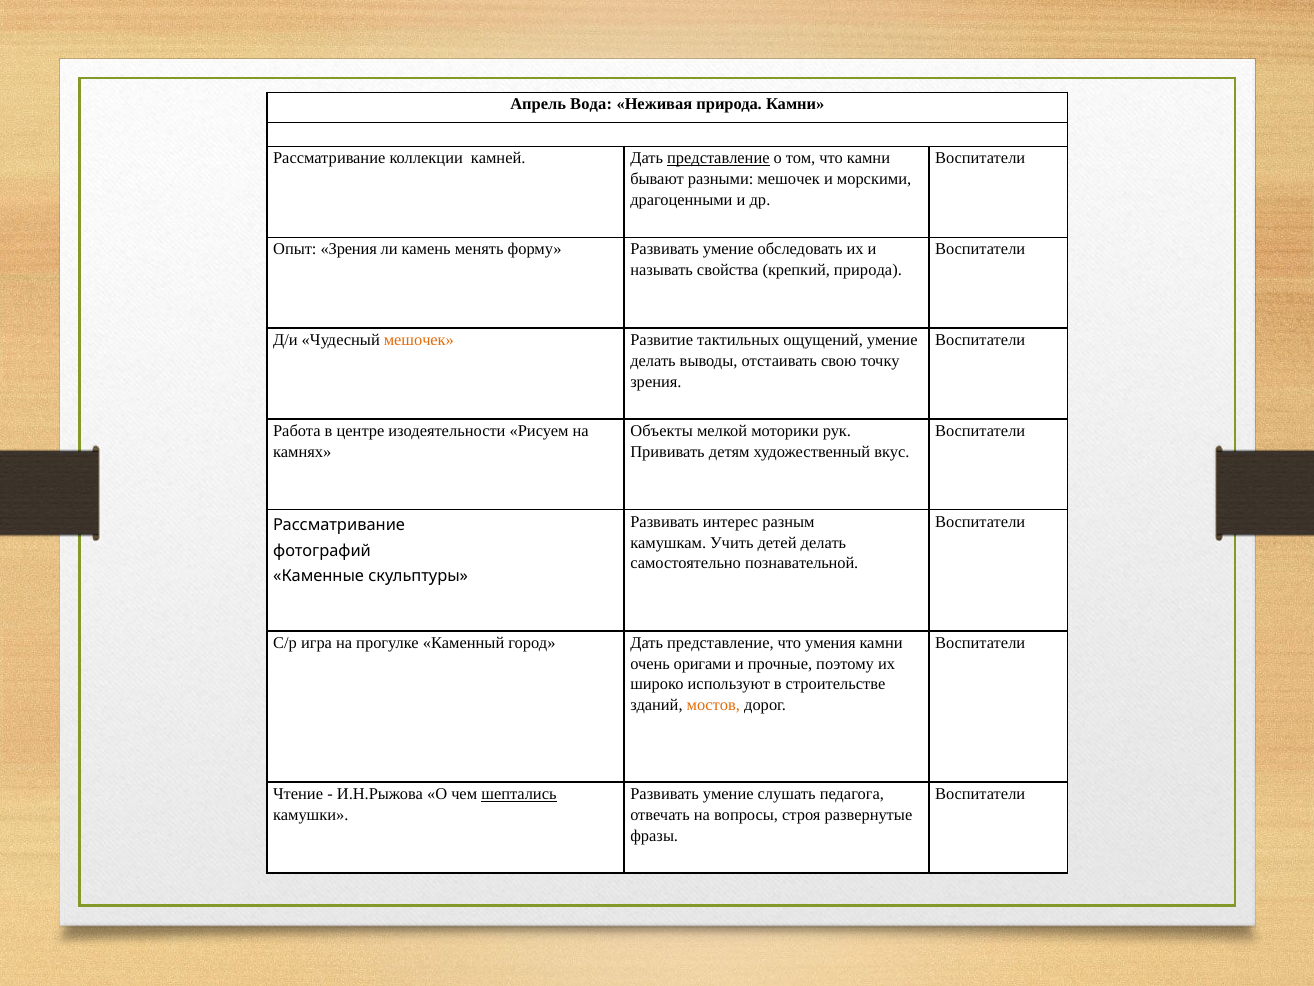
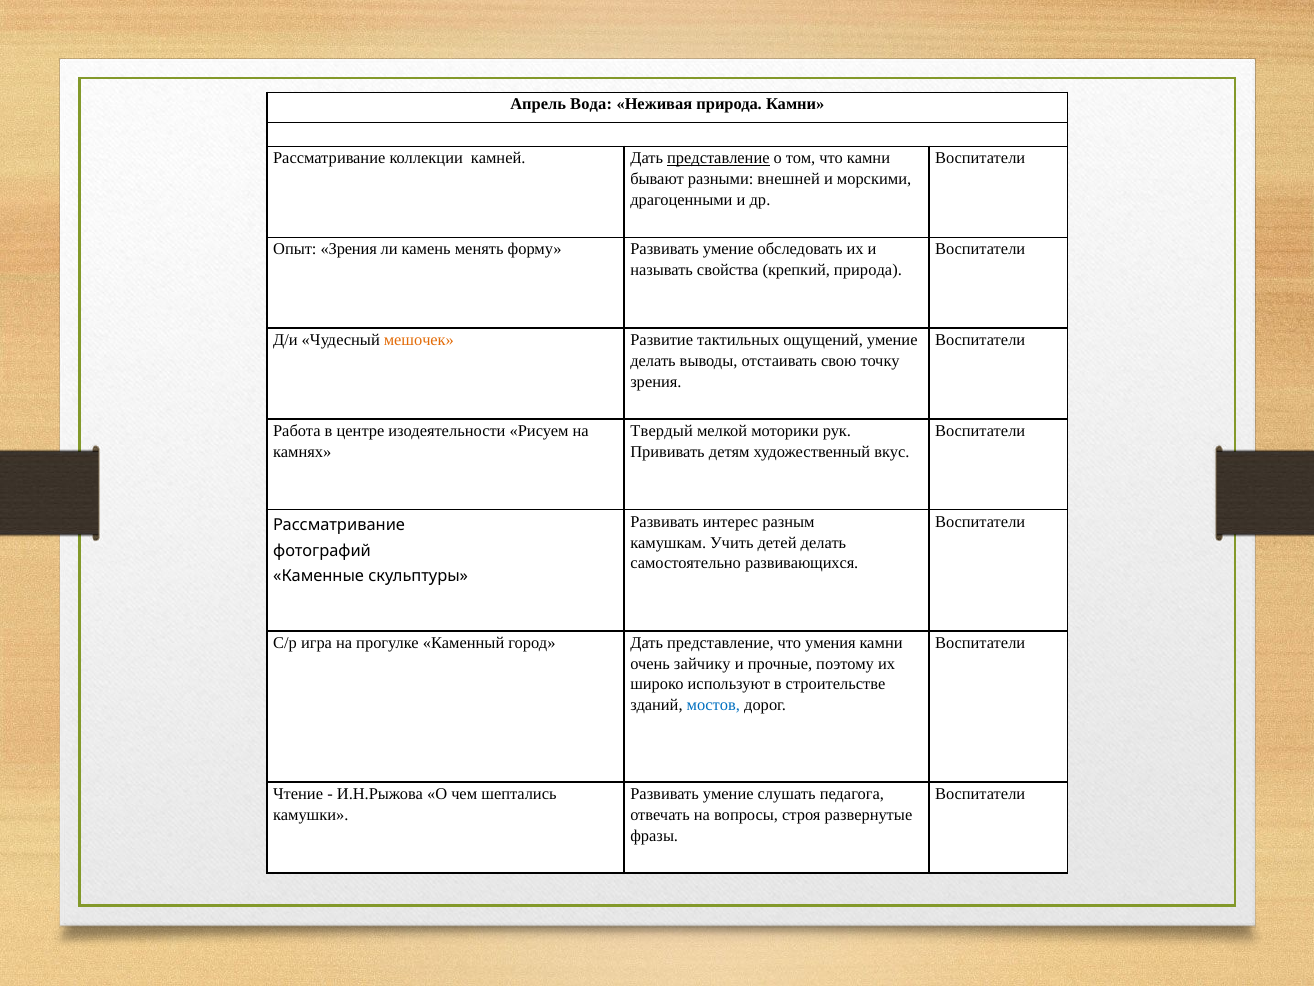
разными мешочек: мешочек -> внешней
Объекты: Объекты -> Твердый
познавательной: познавательной -> развивающихся
оригами: оригами -> зайчику
мостов colour: orange -> blue
шептались underline: present -> none
